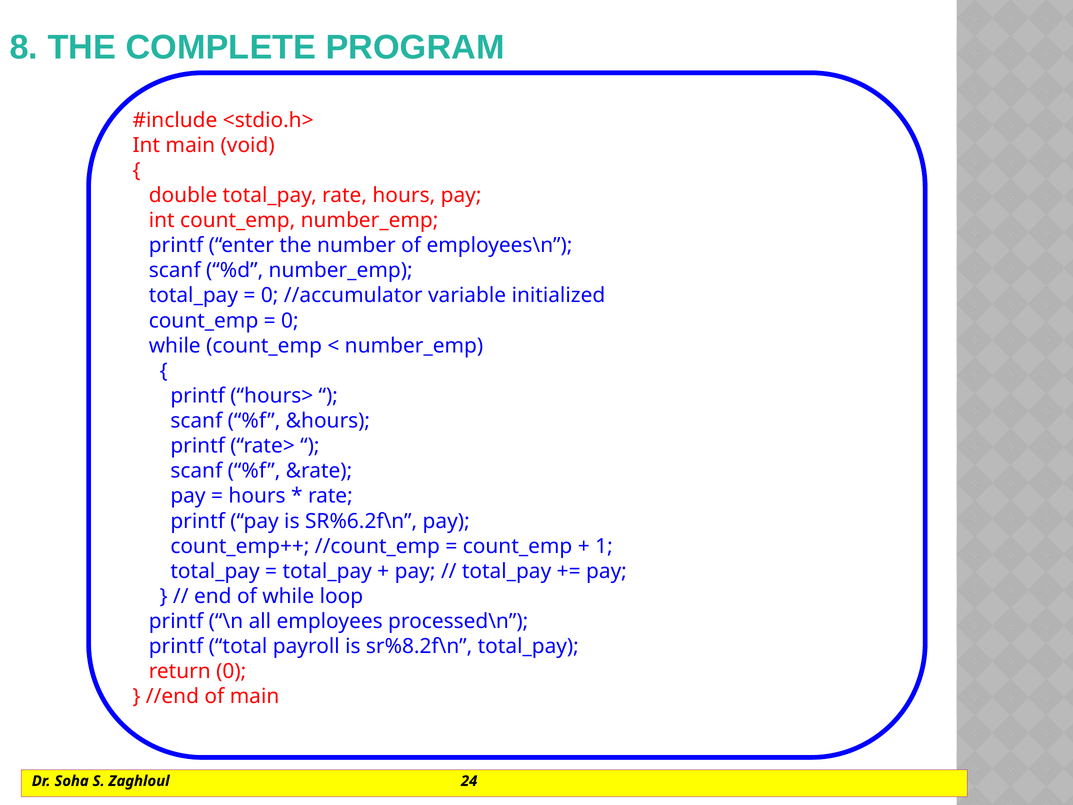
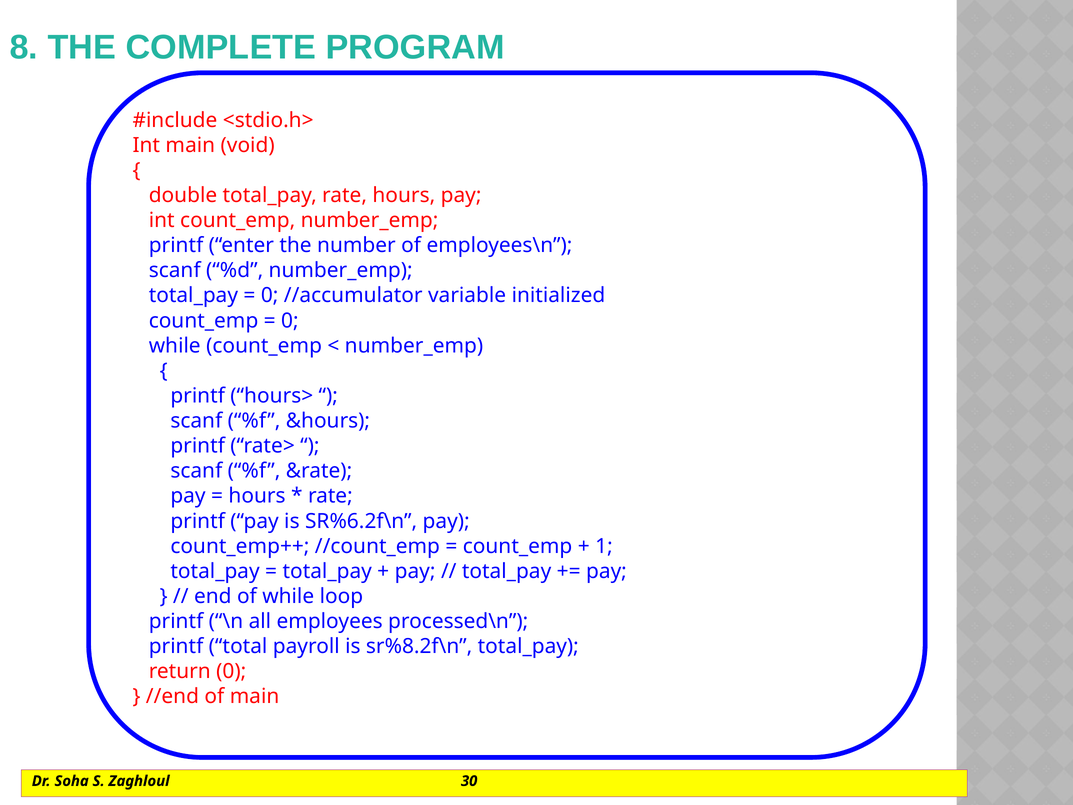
24: 24 -> 30
